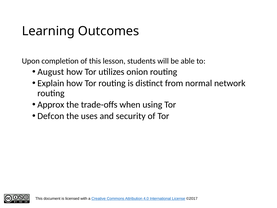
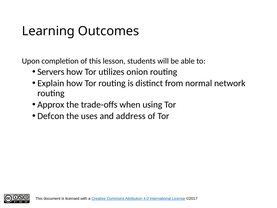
August: August -> Servers
security: security -> address
